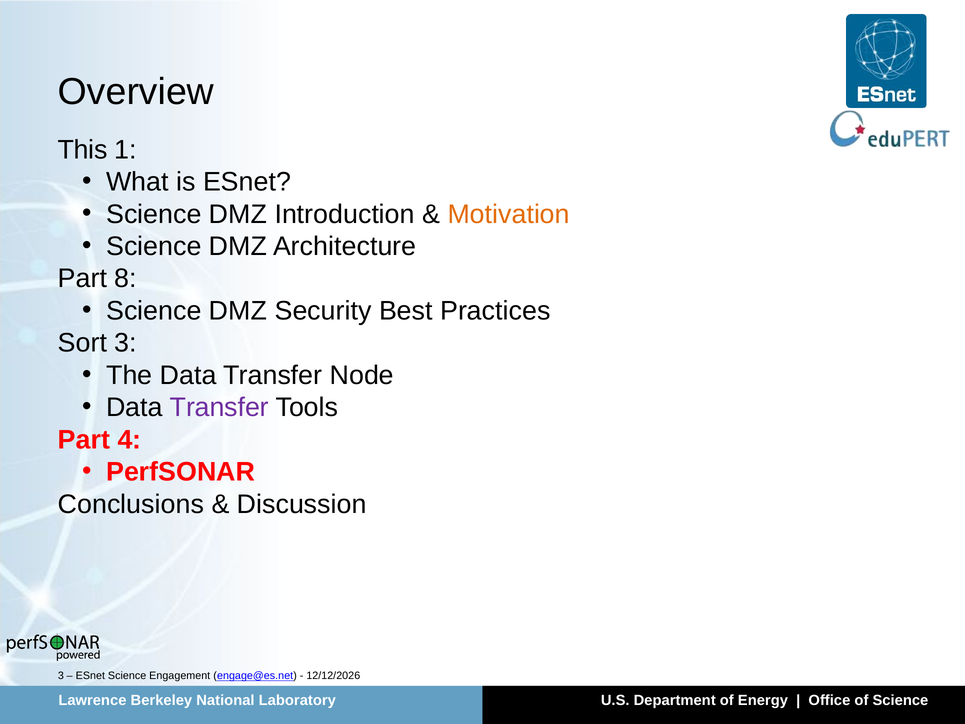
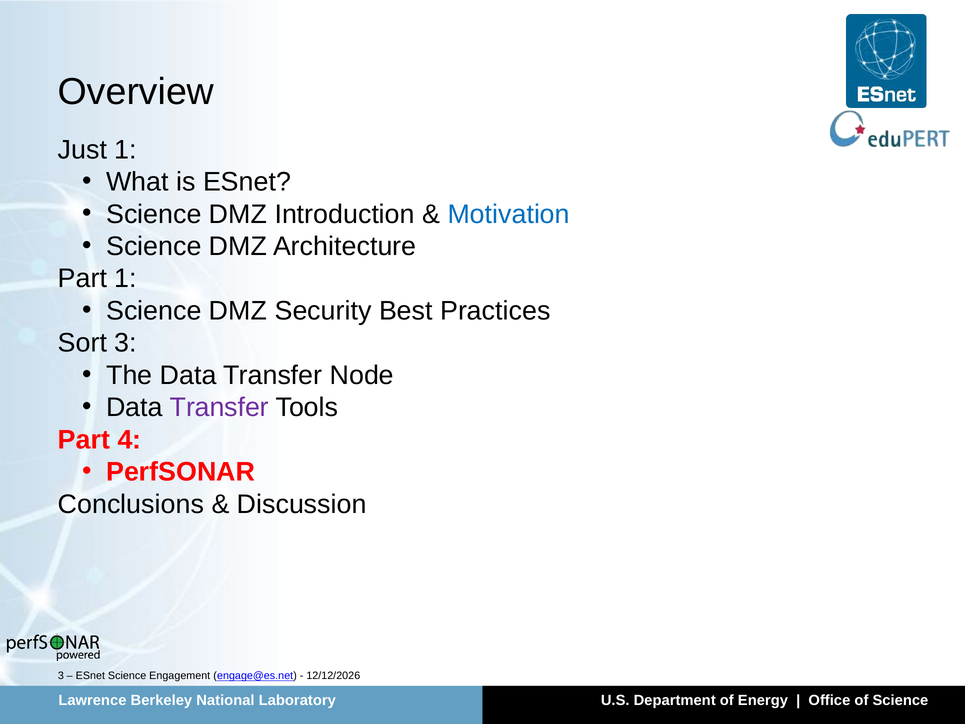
This: This -> Just
Motivation colour: orange -> blue
Part 8: 8 -> 1
